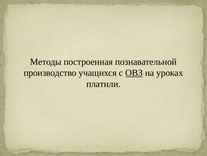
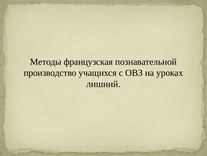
построенная: построенная -> французская
ОВЗ underline: present -> none
платили: платили -> лишний
